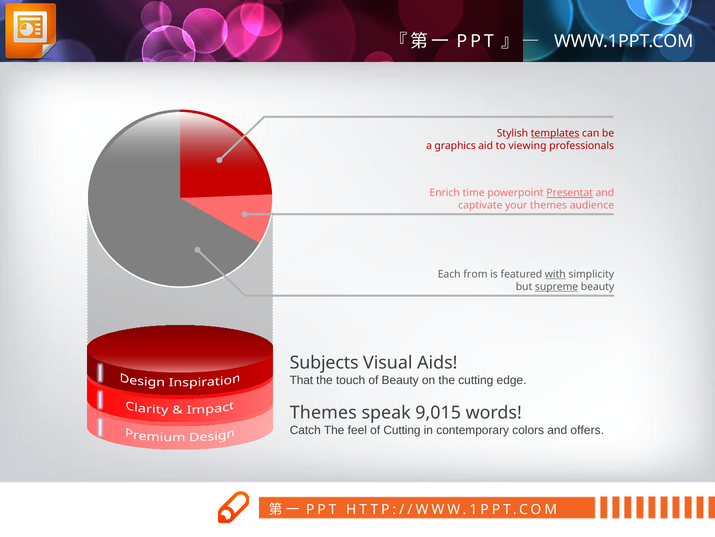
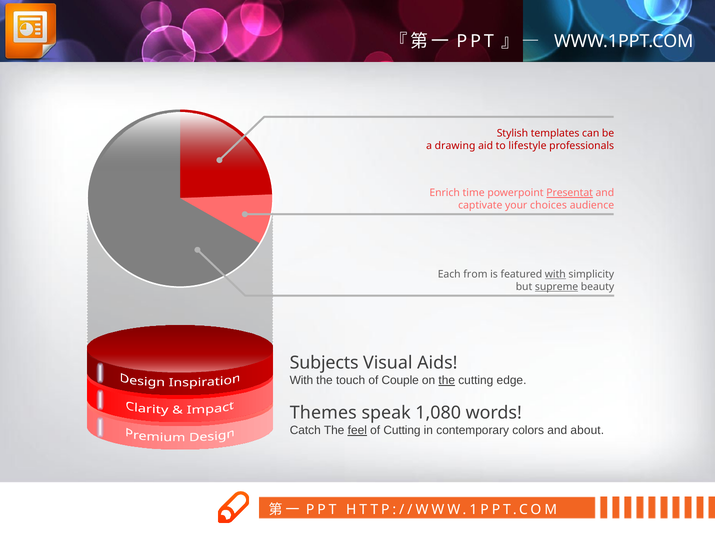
templates underline: present -> none
graphics: graphics -> drawing
viewing: viewing -> lifestyle
your themes: themes -> choices
That at (301, 380): That -> With
of Beauty: Beauty -> Couple
the at (447, 380) underline: none -> present
9,015: 9,015 -> 1,080
feel underline: none -> present
offers: offers -> about
